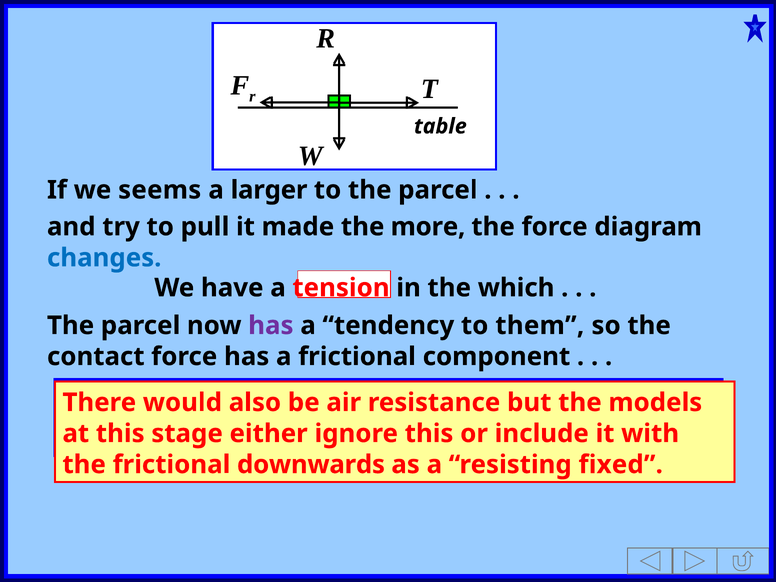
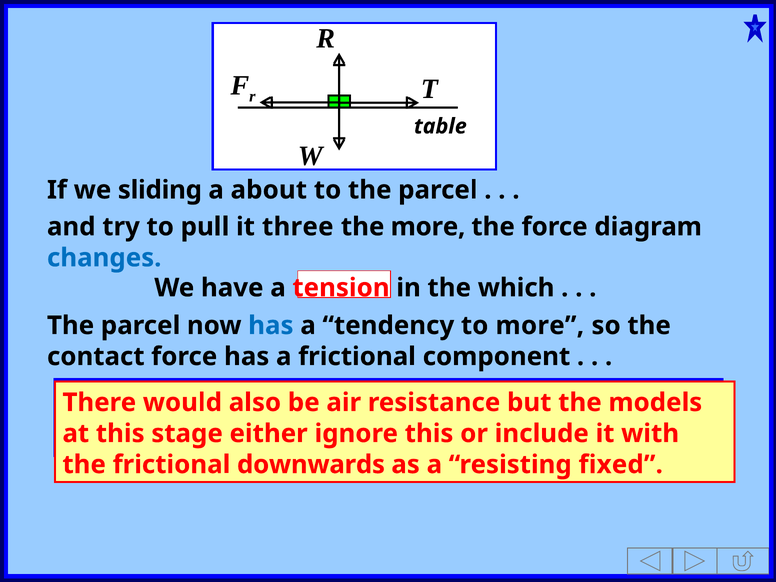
seems: seems -> sliding
larger: larger -> about
made: made -> three
has at (271, 326) colour: purple -> blue
to them: them -> more
